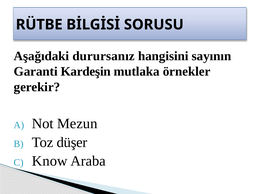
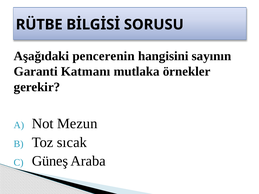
durursanız: durursanız -> pencerenin
Kardeşin: Kardeşin -> Katmanı
düşer: düşer -> sıcak
Know: Know -> Güneş
